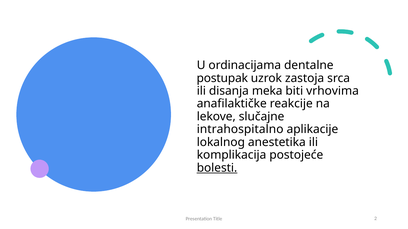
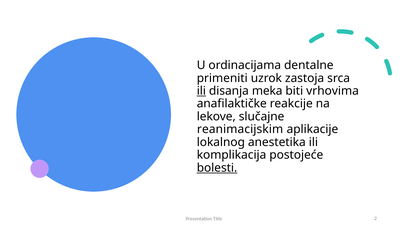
postupak: postupak -> primeniti
ili at (201, 91) underline: none -> present
intrahospitalno: intrahospitalno -> reanimacijskim
